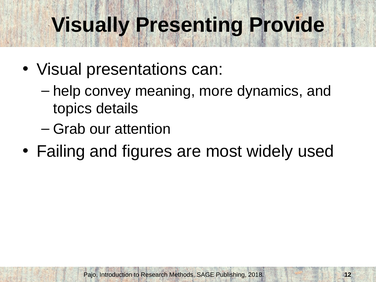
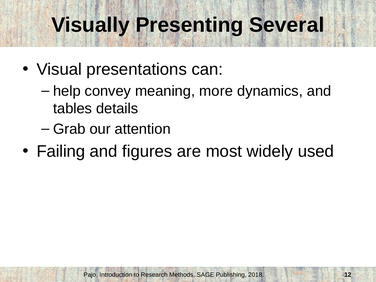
Provide: Provide -> Several
topics: topics -> tables
